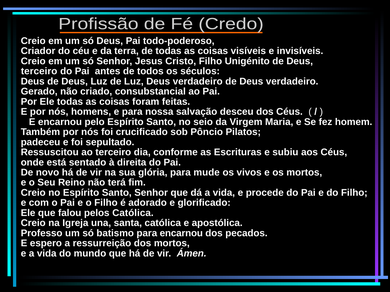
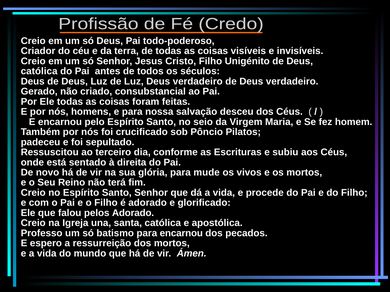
terceiro at (39, 71): terceiro -> católica
pelos Católica: Católica -> Adorado
